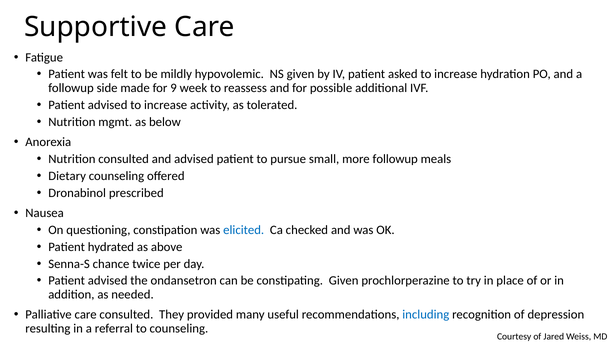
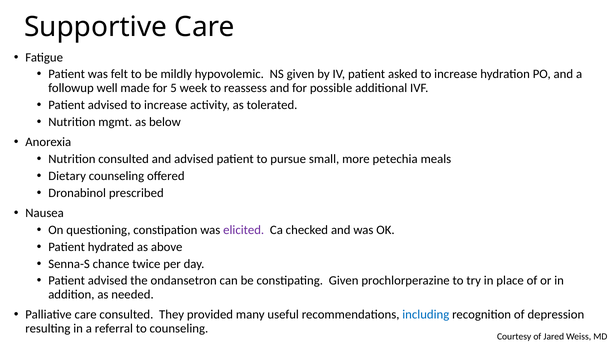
side: side -> well
9: 9 -> 5
more followup: followup -> petechia
elicited colour: blue -> purple
